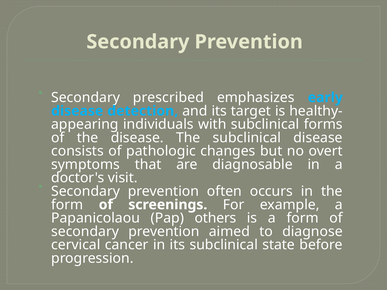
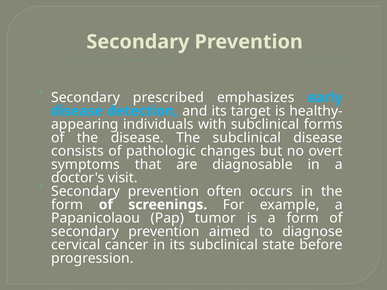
others: others -> tumor
